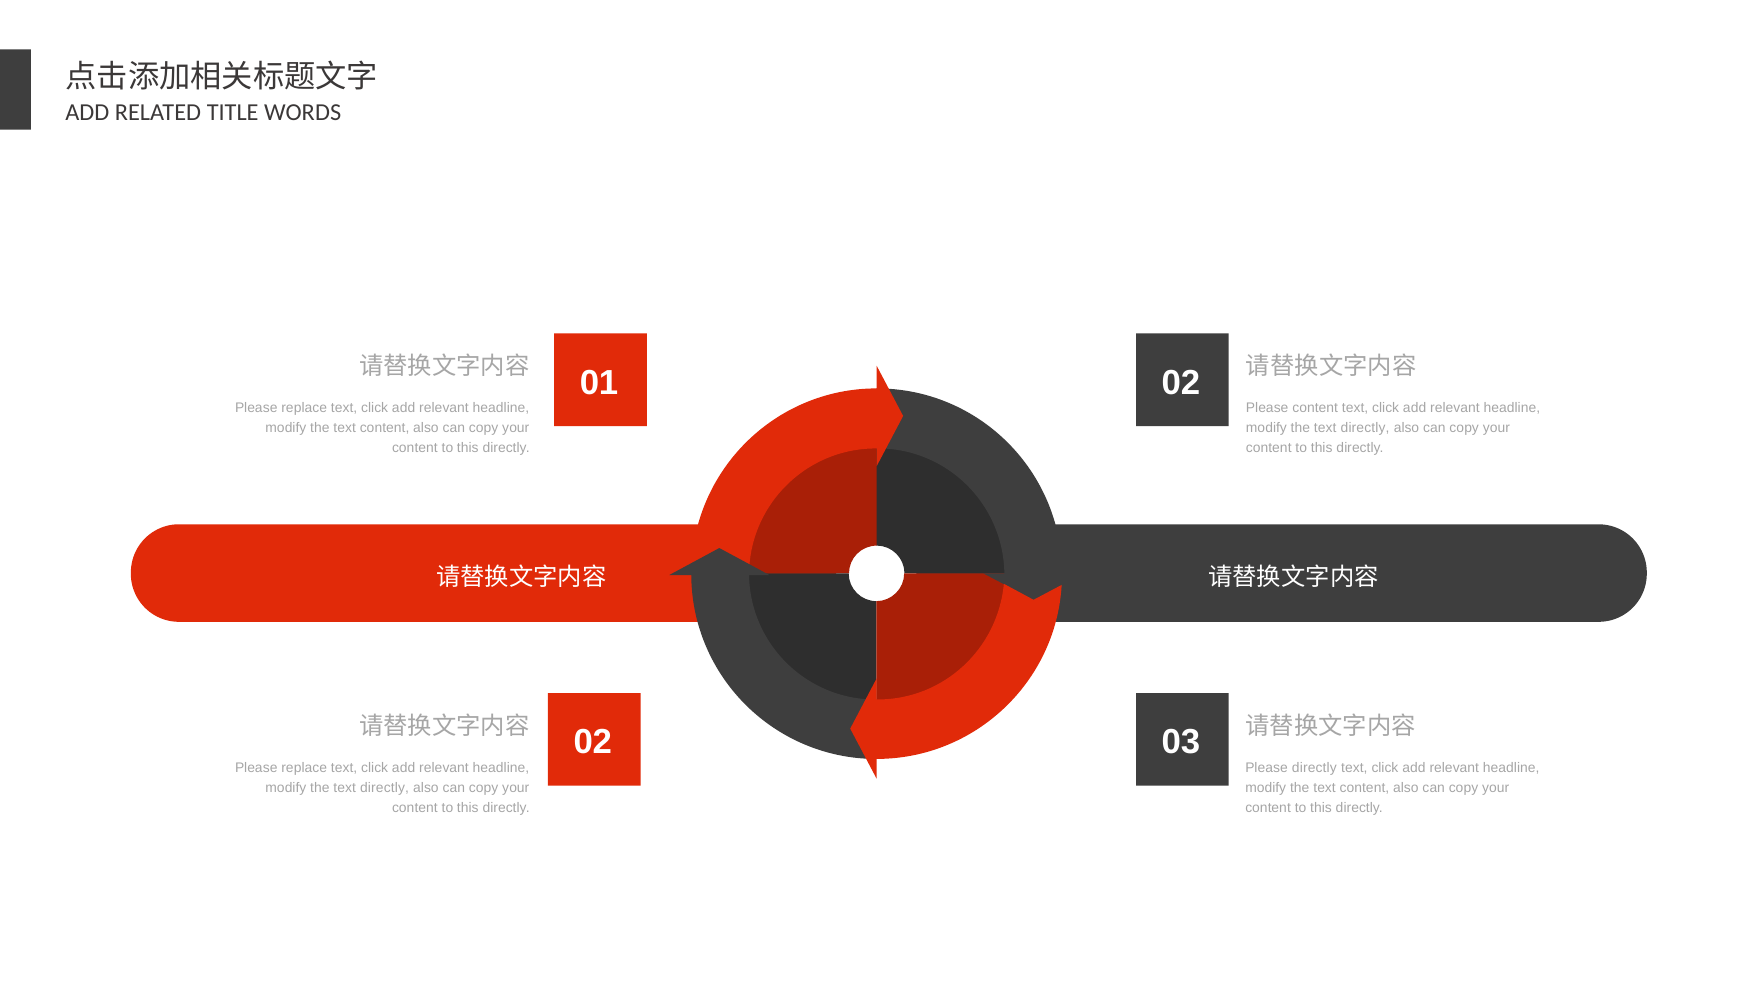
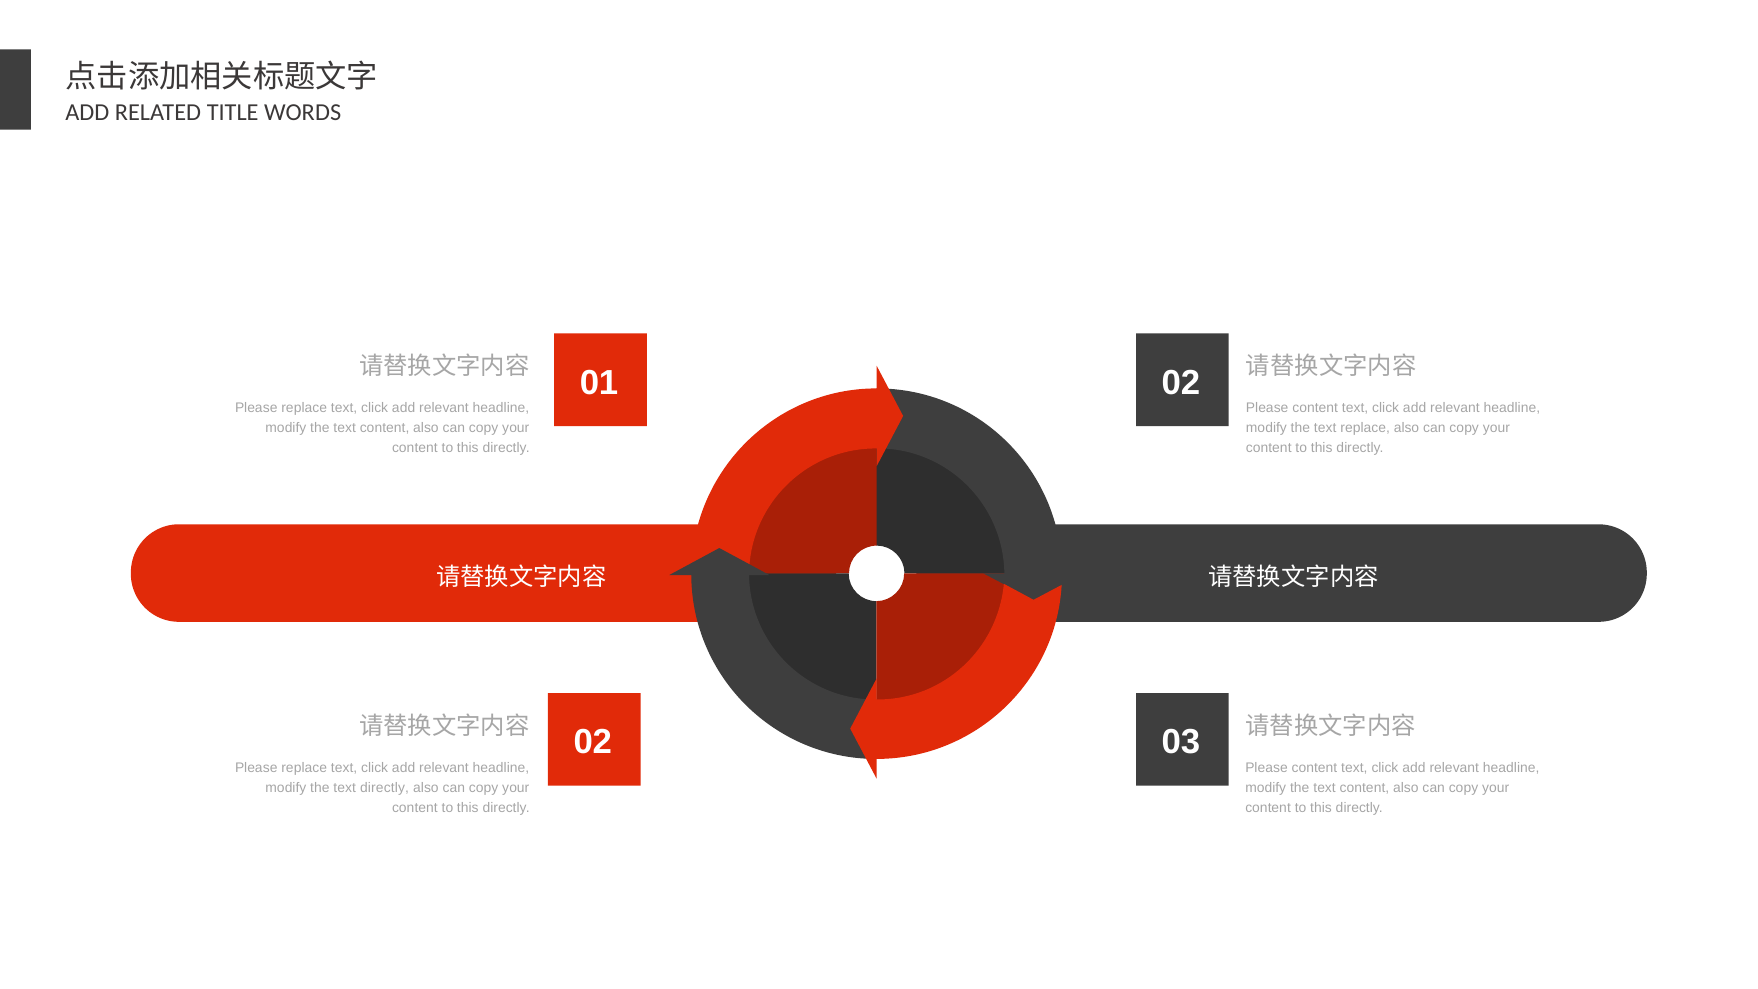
directly at (1365, 428): directly -> replace
directly at (1314, 768): directly -> content
